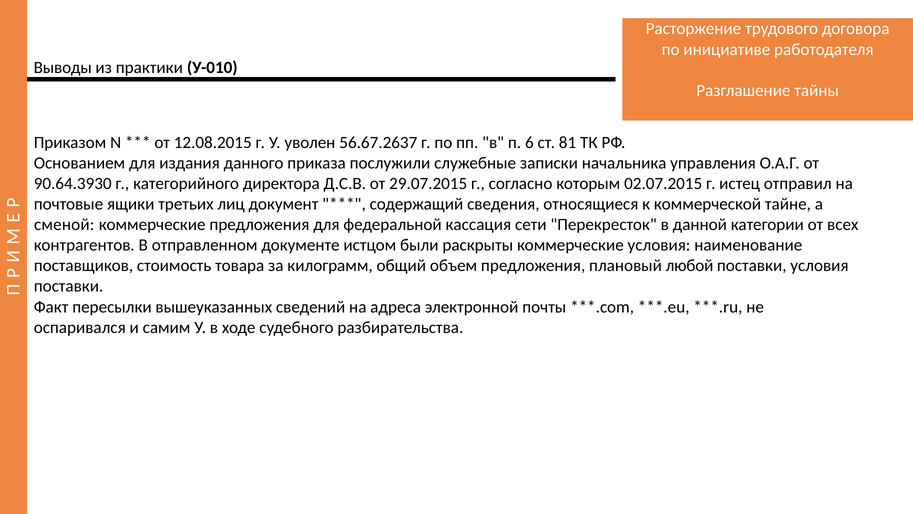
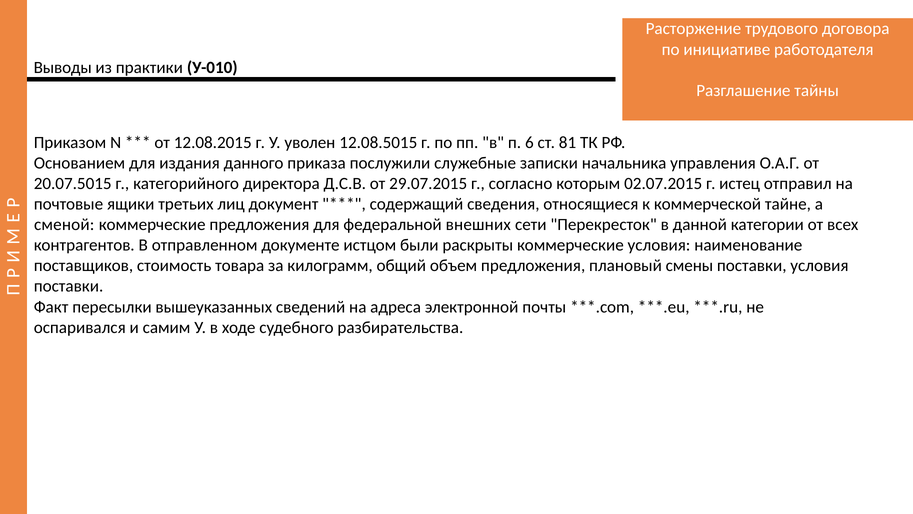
56.67.2637: 56.67.2637 -> 12.08.5015
90.64.3930: 90.64.3930 -> 20.07.5015
кассация: кассация -> внешних
любой: любой -> смены
